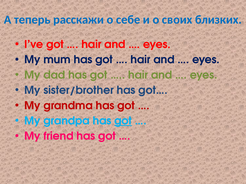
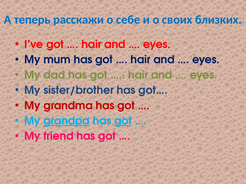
grandpa underline: none -> present
